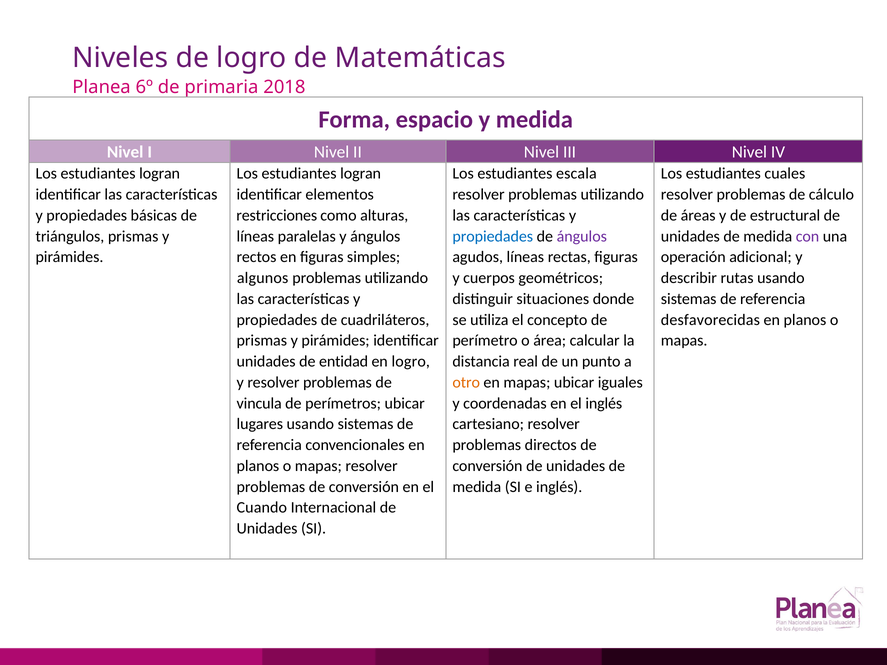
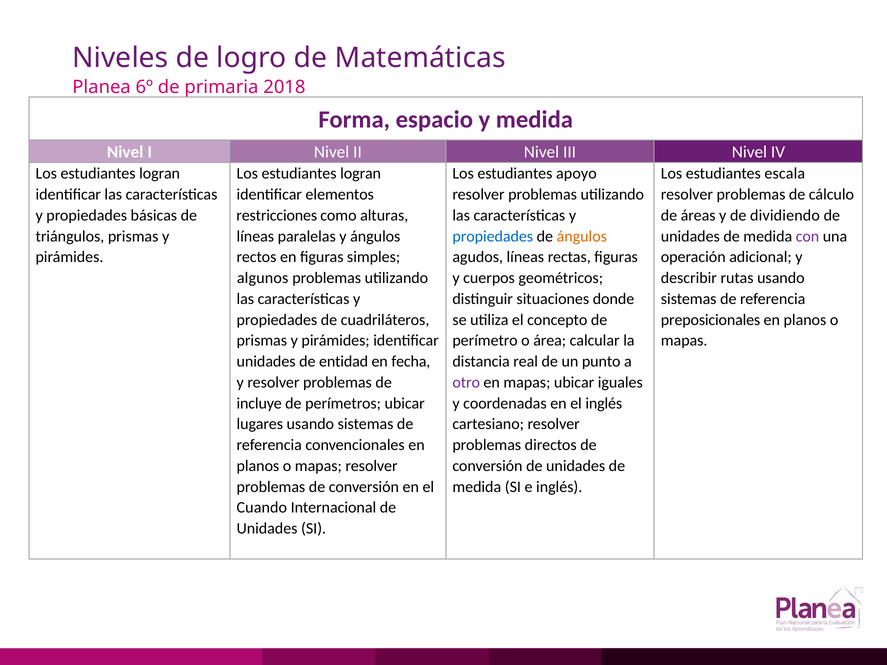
escala: escala -> apoyo
cuales: cuales -> escala
estructural: estructural -> dividiendo
ángulos at (582, 236) colour: purple -> orange
desfavorecidas: desfavorecidas -> preposicionales
en logro: logro -> fecha
otro colour: orange -> purple
vincula: vincula -> incluye
